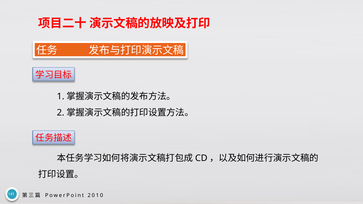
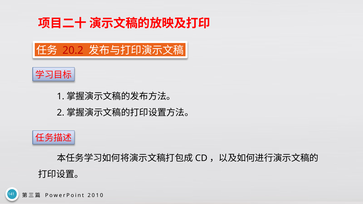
20.2 colour: orange -> red
